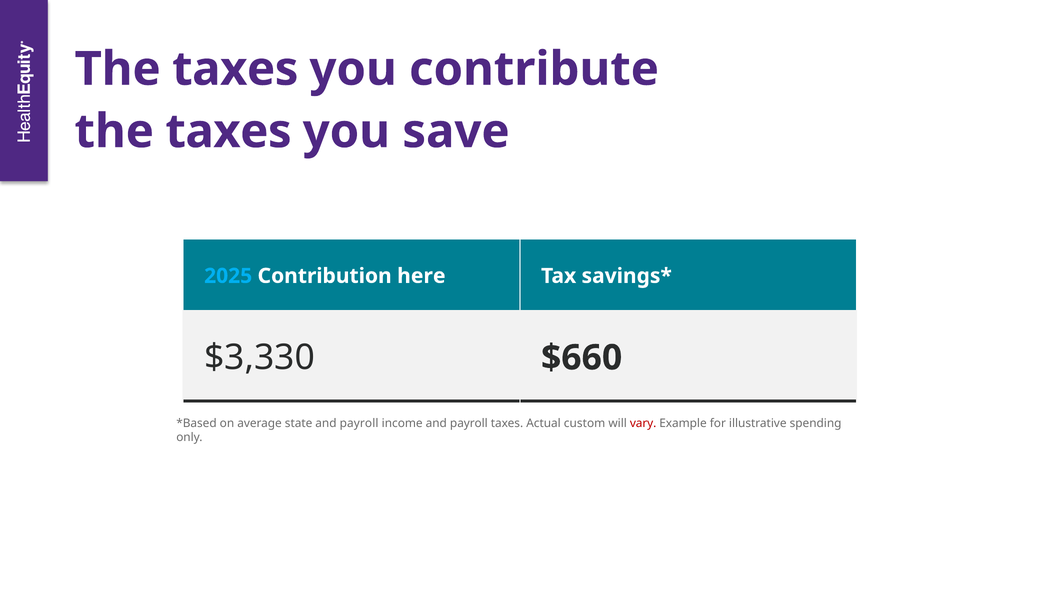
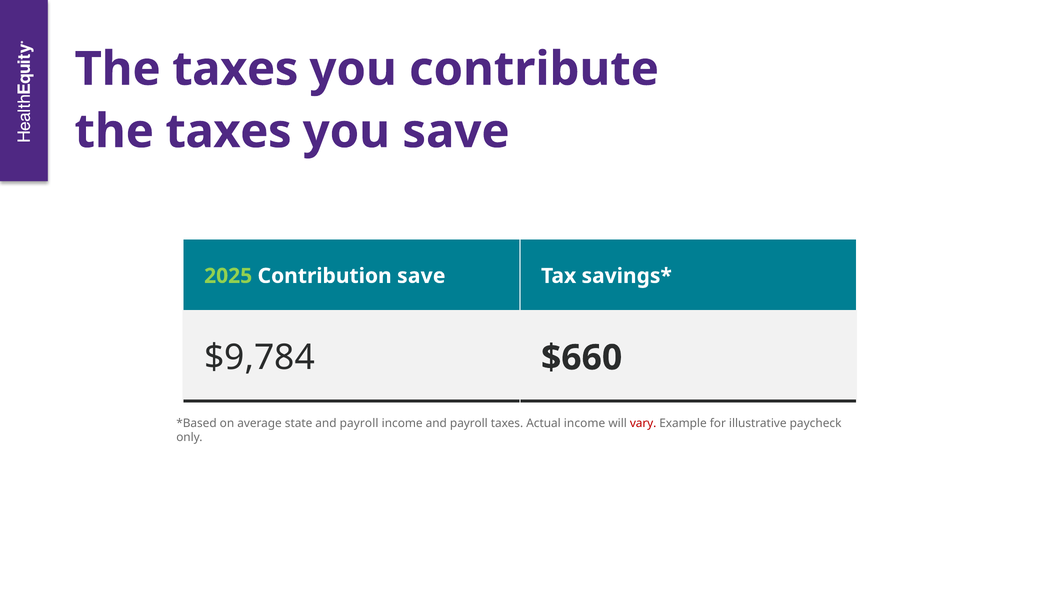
2025 colour: light blue -> light green
Contribution here: here -> save
$3,330: $3,330 -> $9,784
Actual custom: custom -> income
spending: spending -> paycheck
